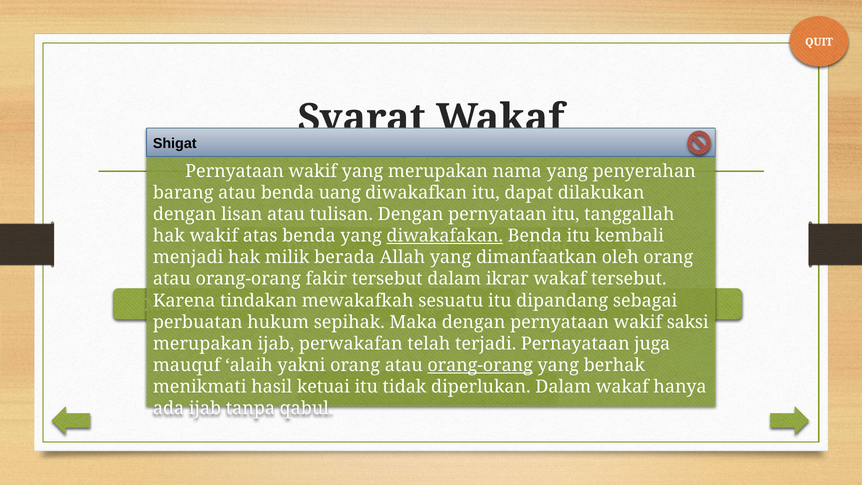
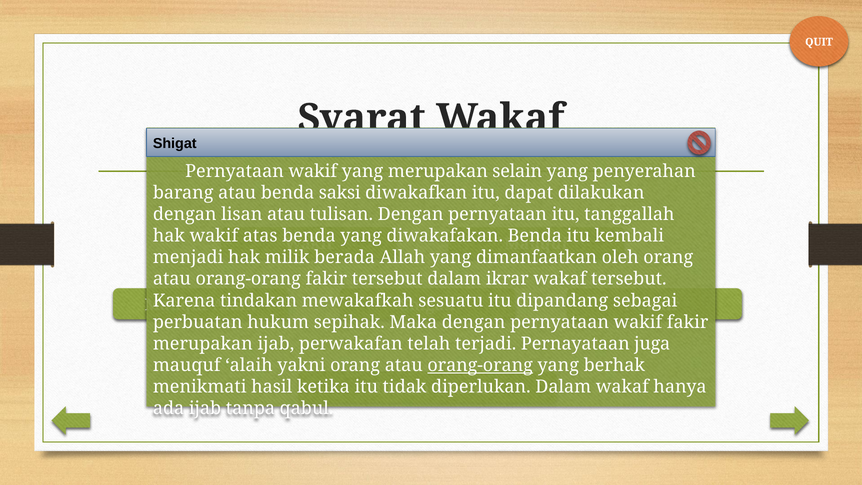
nama: nama -> selain
uang: uang -> saksi
diwakafakan underline: present -> none
wakif saksi: saksi -> fakir
ketuai: ketuai -> ketika
